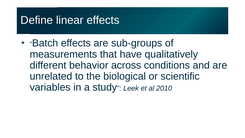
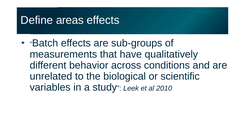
linear: linear -> areas
